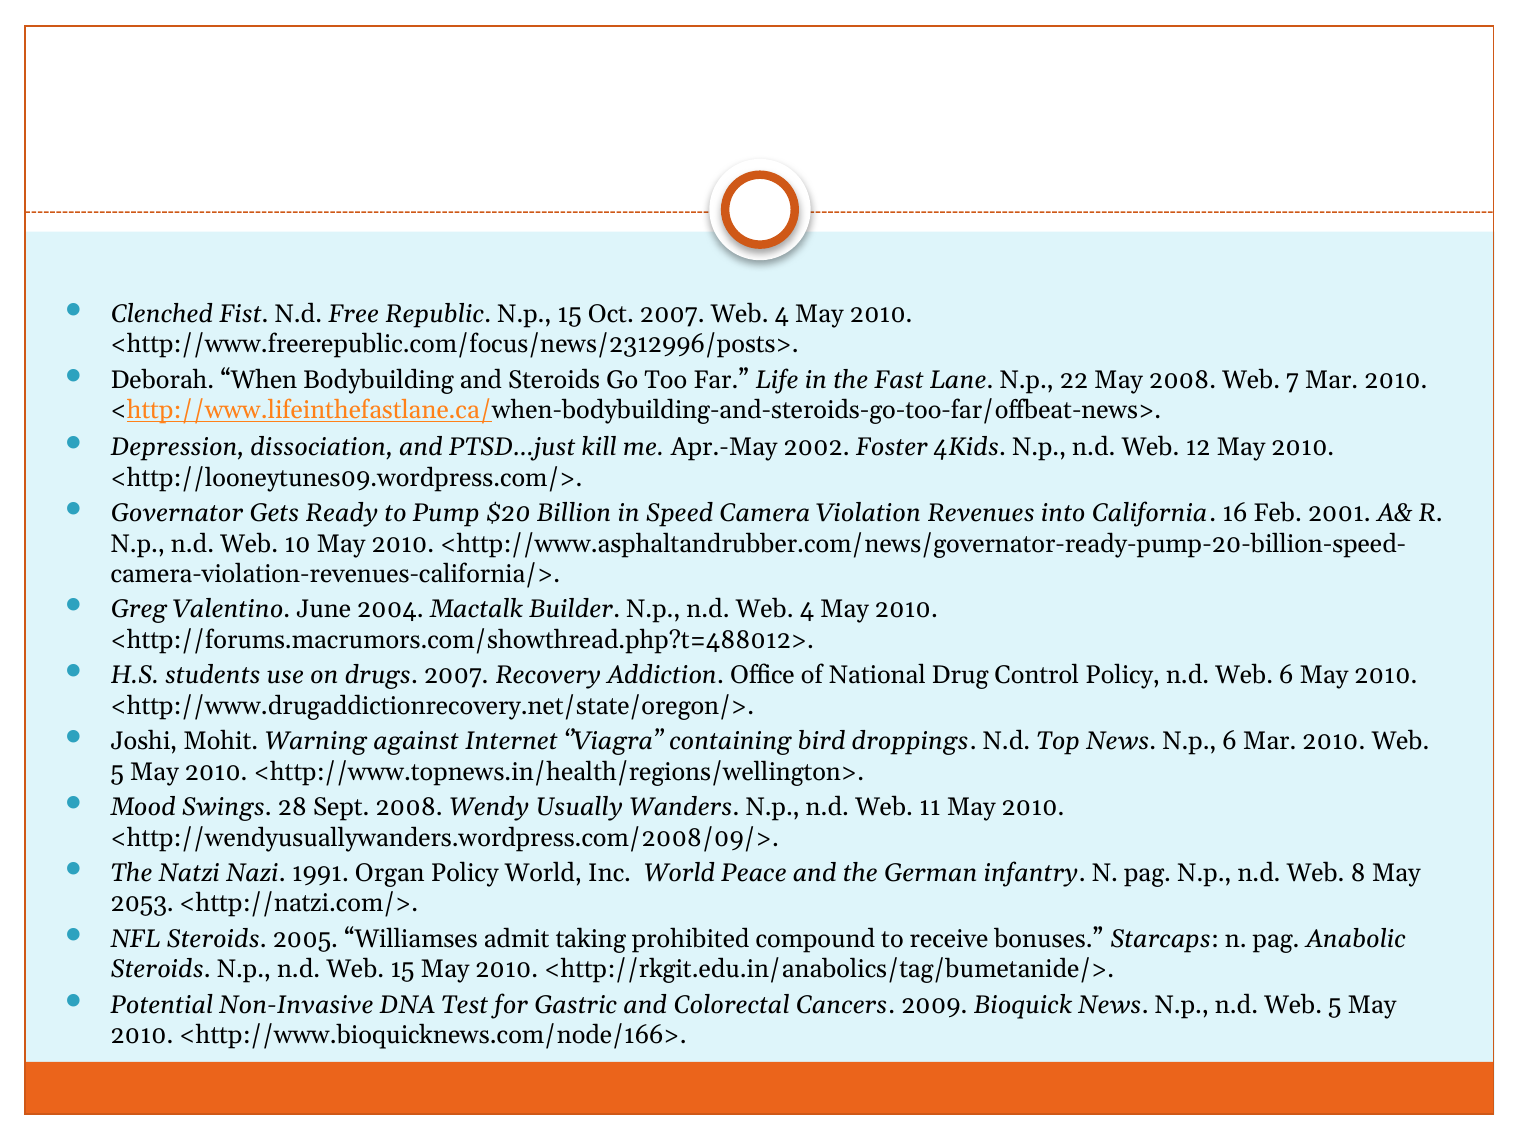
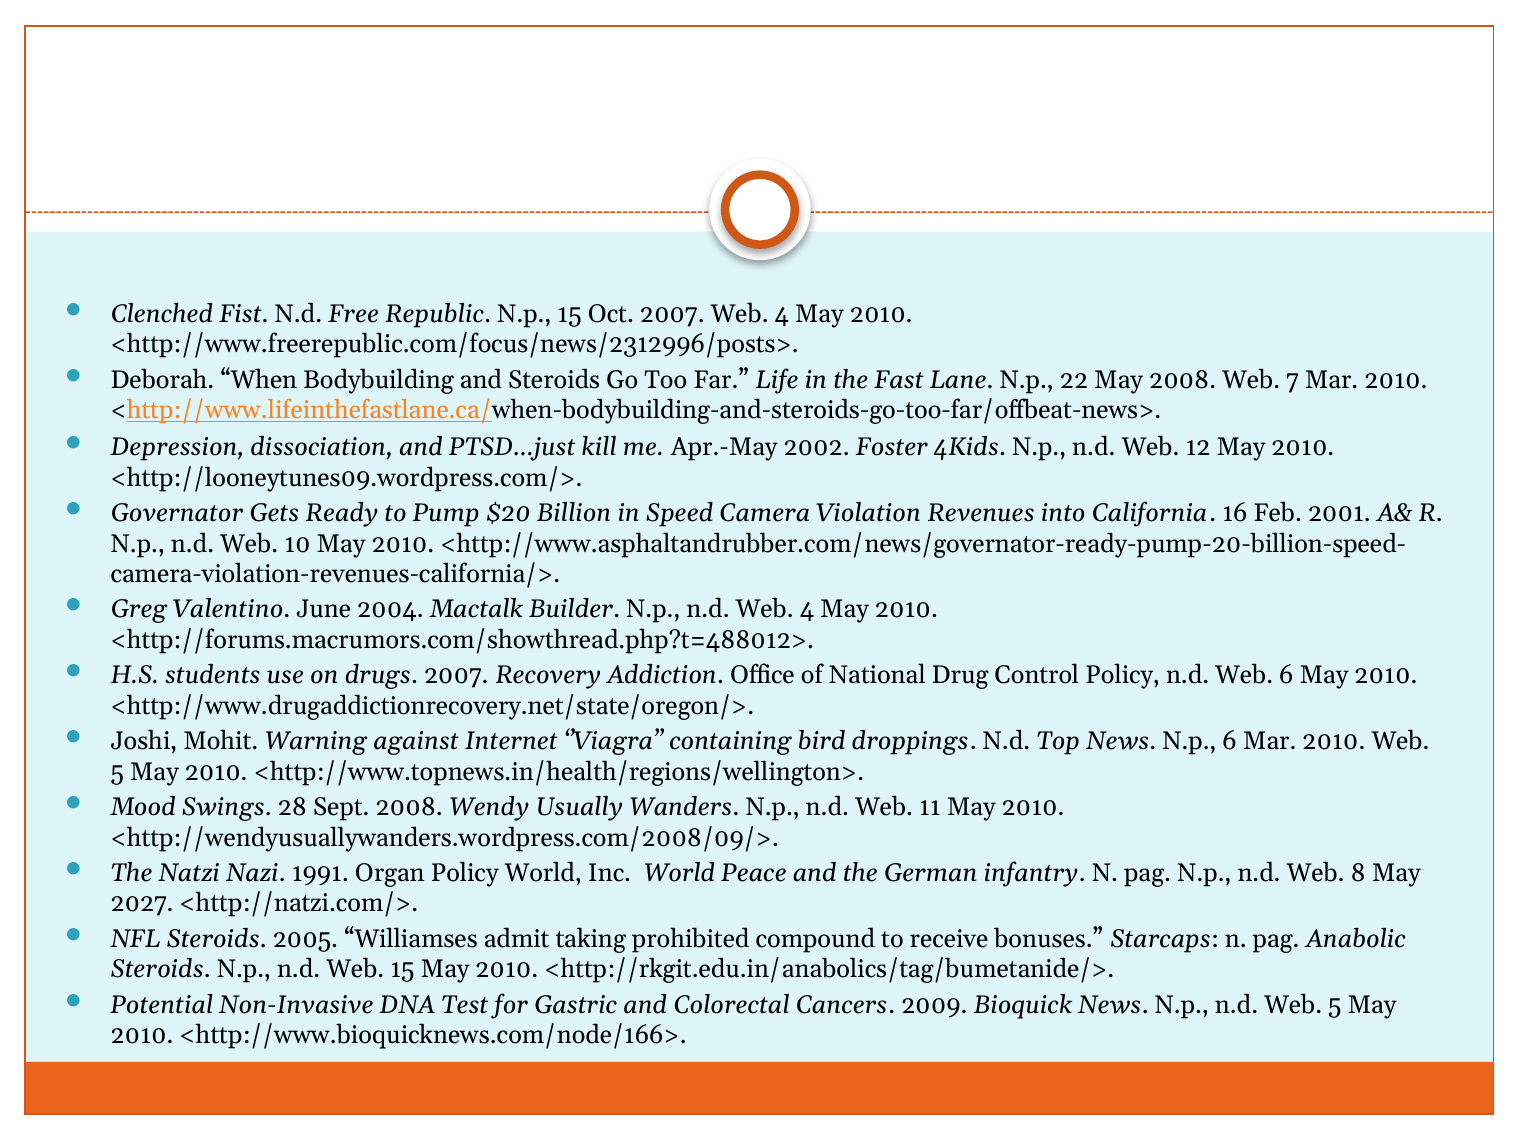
2053: 2053 -> 2027
